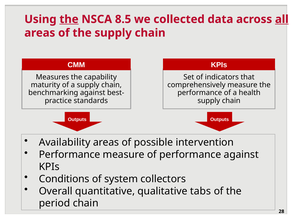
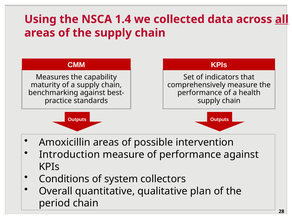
the at (69, 19) underline: present -> none
8.5: 8.5 -> 1.4
Availability: Availability -> Amoxicillin
Performance at (70, 155): Performance -> Introduction
tabs: tabs -> plan
